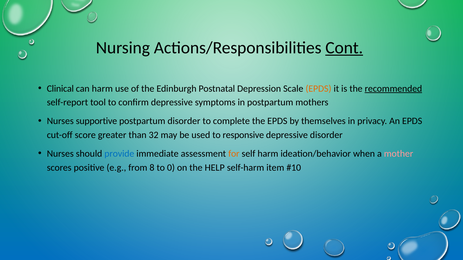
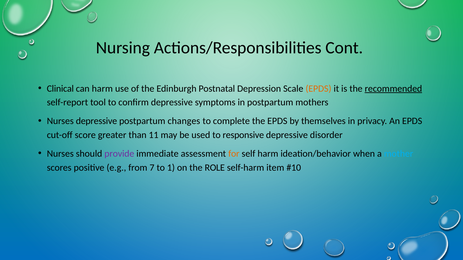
Cont underline: present -> none
Nurses supportive: supportive -> depressive
postpartum disorder: disorder -> changes
32: 32 -> 11
provide colour: blue -> purple
mother colour: pink -> light blue
8: 8 -> 7
0: 0 -> 1
HELP: HELP -> ROLE
